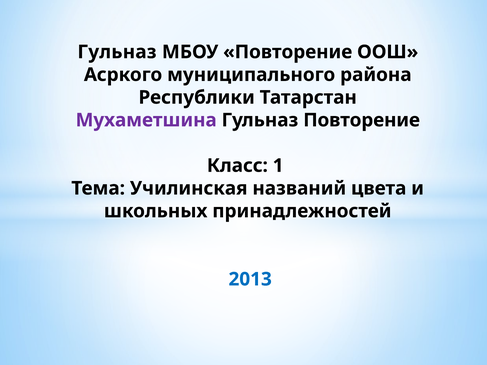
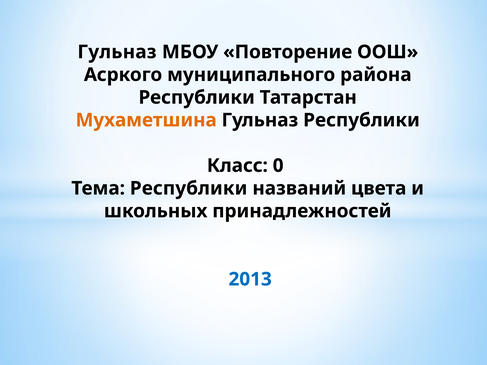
Мухаметшина colour: purple -> orange
Гульназ Повторение: Повторение -> Республики
1: 1 -> 0
Тема Училинская: Училинская -> Республики
